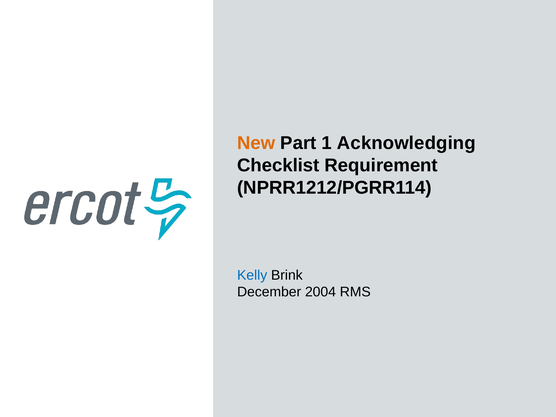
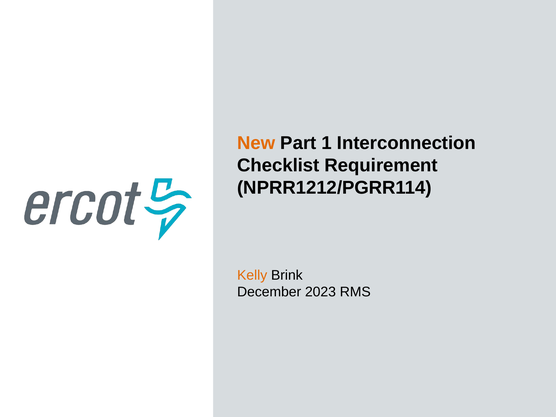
Acknowledging: Acknowledging -> Interconnection
Kelly colour: blue -> orange
2004: 2004 -> 2023
